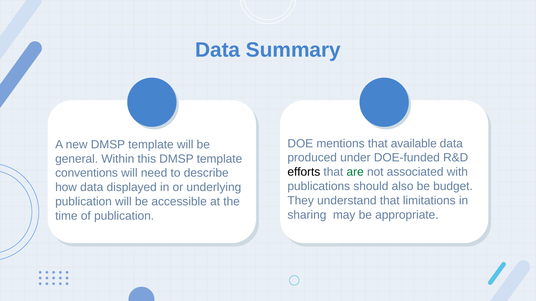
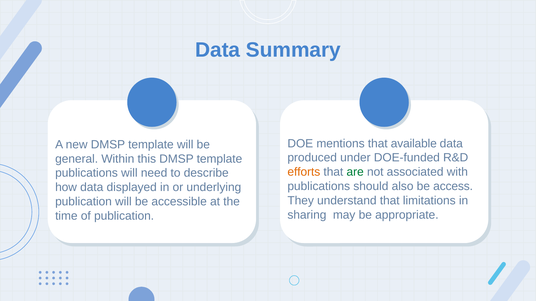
efforts colour: black -> orange
conventions at (87, 173): conventions -> publications
budget: budget -> access
